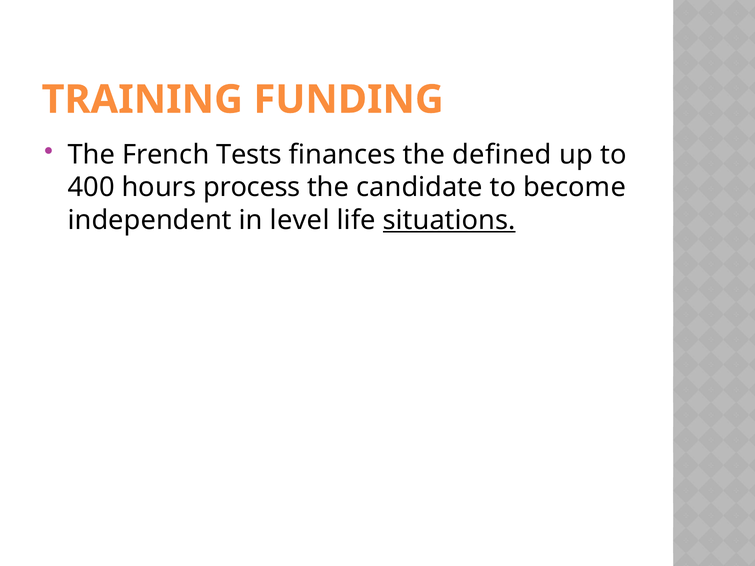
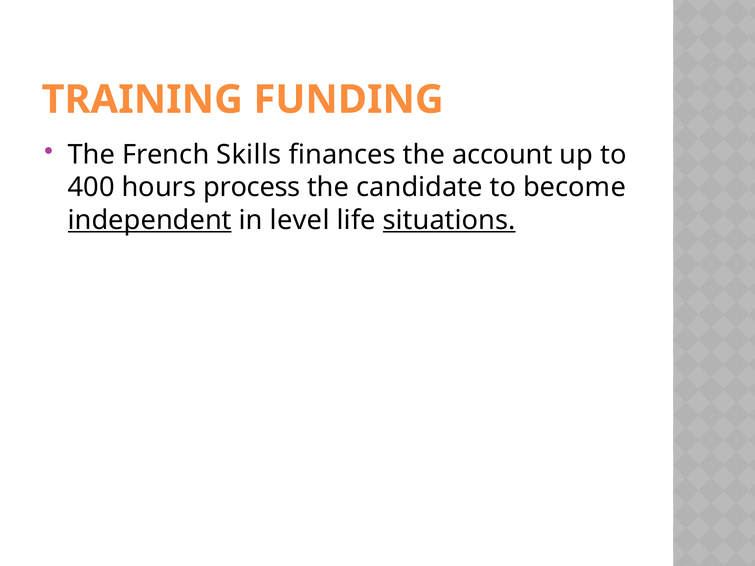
Tests: Tests -> Skills
defined: defined -> account
independent underline: none -> present
